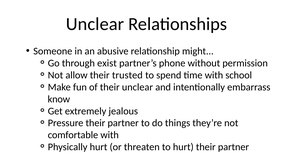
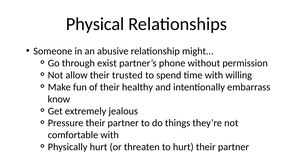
Unclear at (95, 24): Unclear -> Physical
school: school -> willing
their unclear: unclear -> healthy
